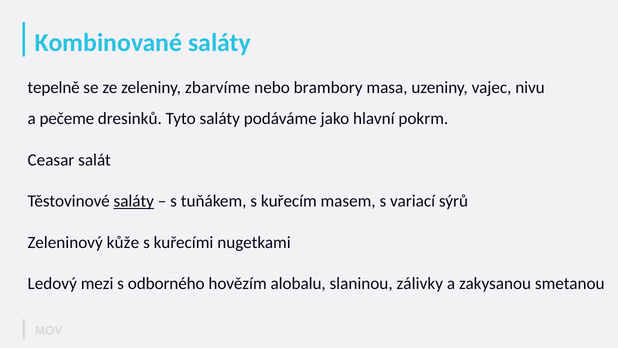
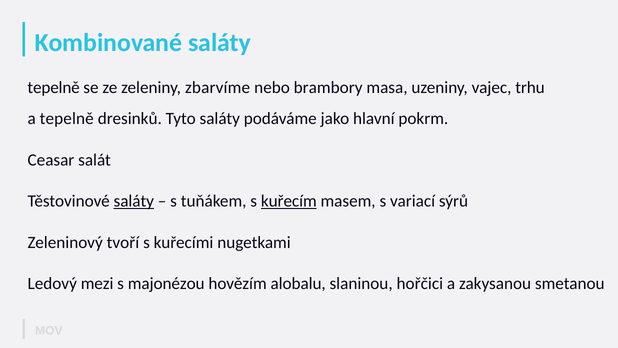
nivu: nivu -> trhu
a pečeme: pečeme -> tepelně
kuřecím underline: none -> present
kůže: kůže -> tvoří
odborného: odborného -> majonézou
zálivky: zálivky -> hořčici
